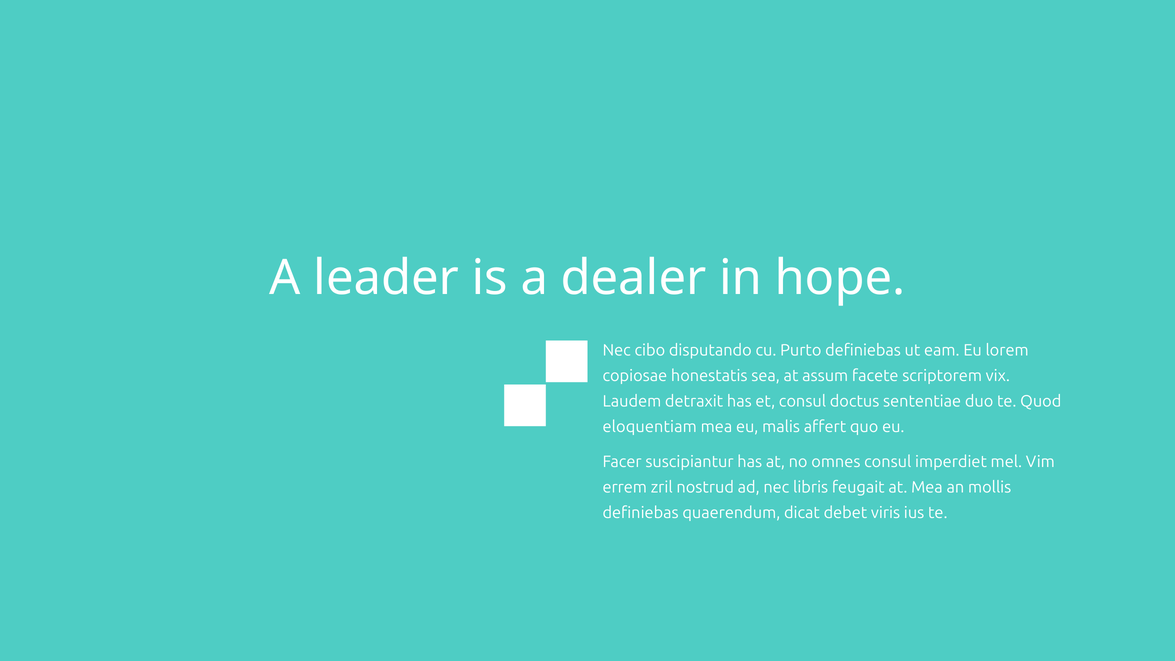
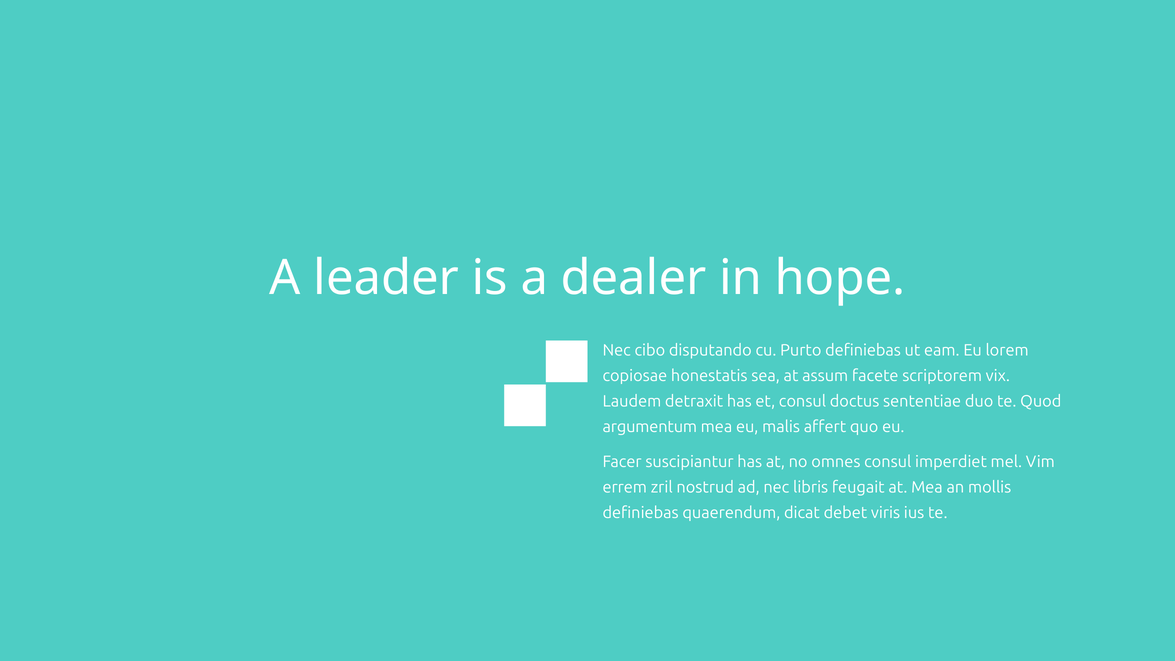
eloquentiam: eloquentiam -> argumentum
